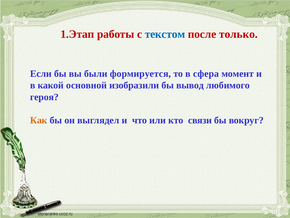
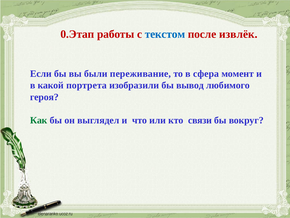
1.Этап: 1.Этап -> 0.Этап
только: только -> извлёк
формируется: формируется -> переживание
основной: основной -> портрета
Как colour: orange -> green
